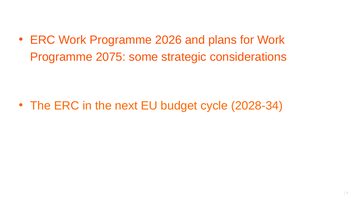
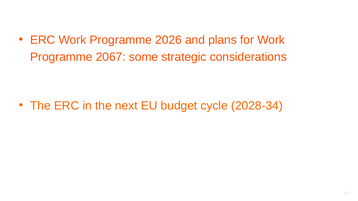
2075: 2075 -> 2067
